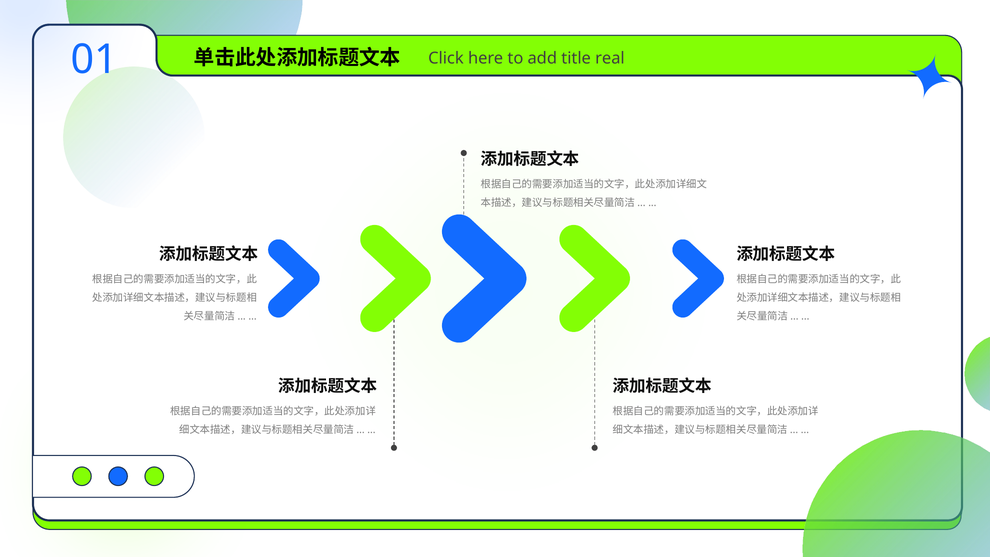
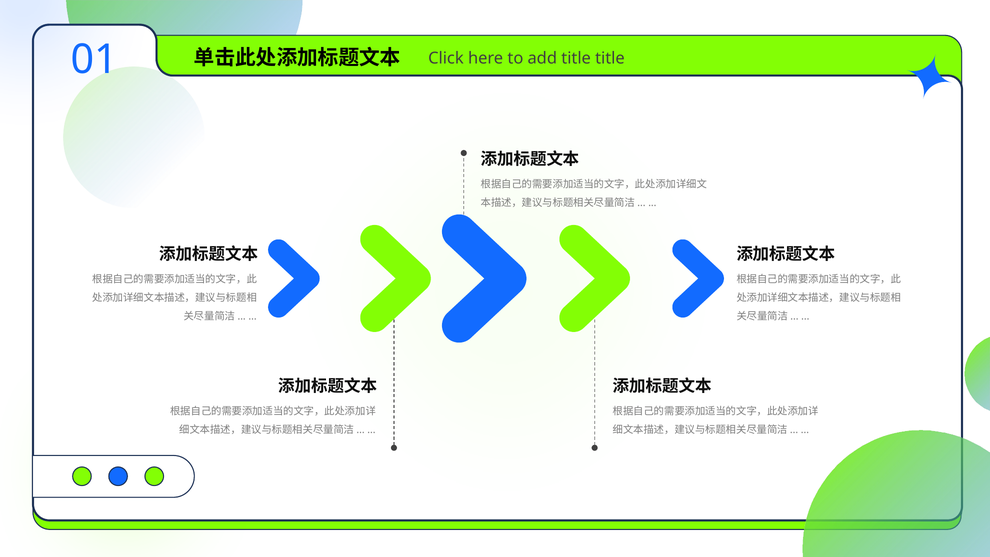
title real: real -> title
